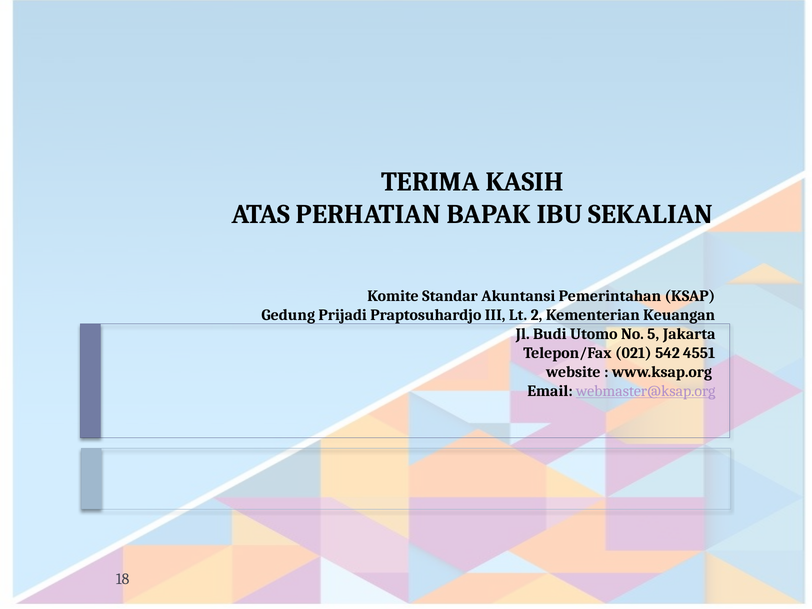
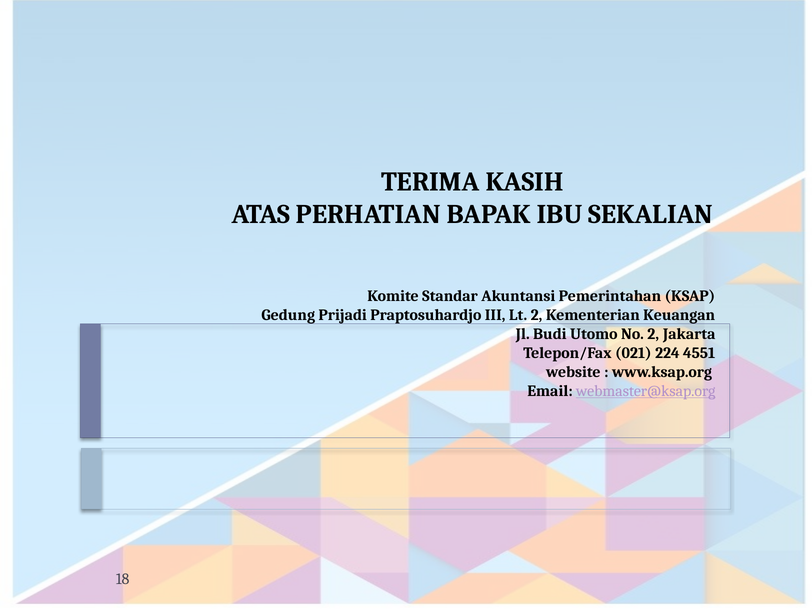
No 5: 5 -> 2
542: 542 -> 224
